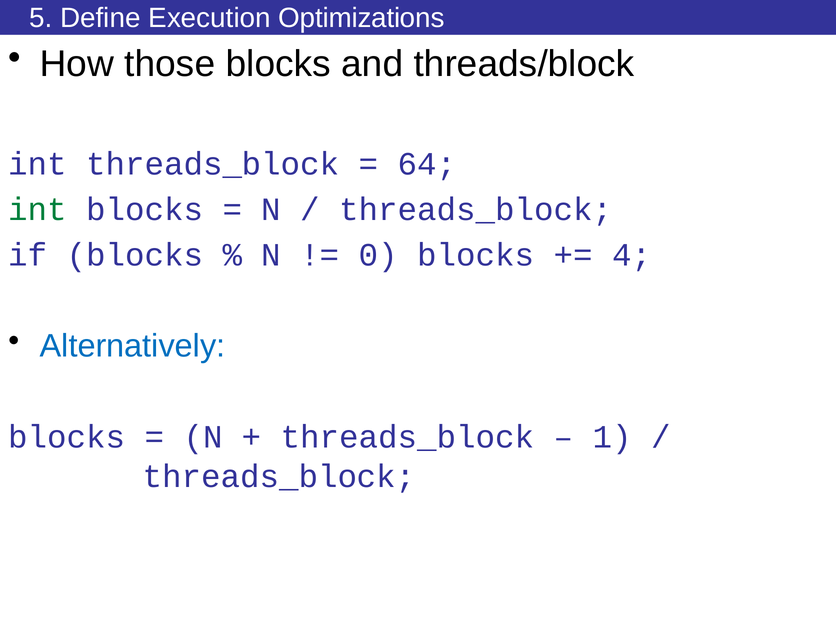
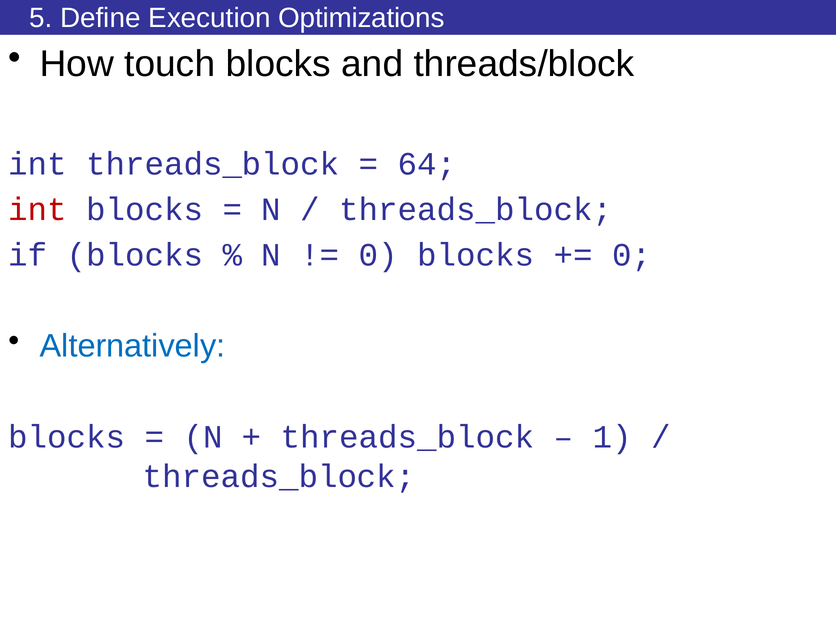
those: those -> touch
int at (38, 209) colour: green -> red
4 at (632, 255): 4 -> 0
